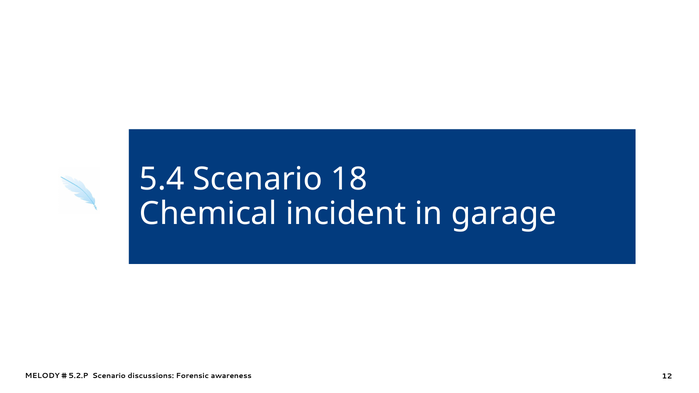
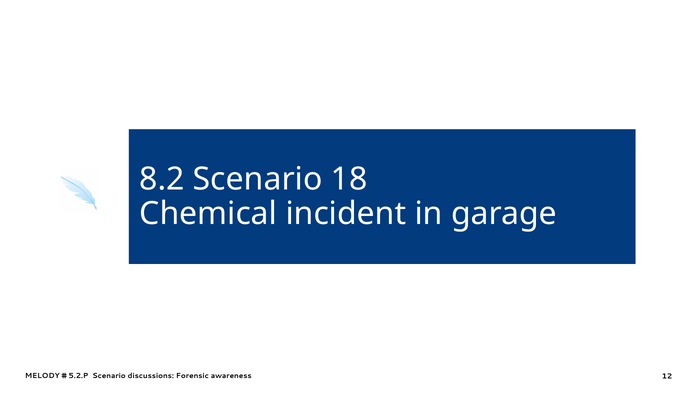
5.4: 5.4 -> 8.2
